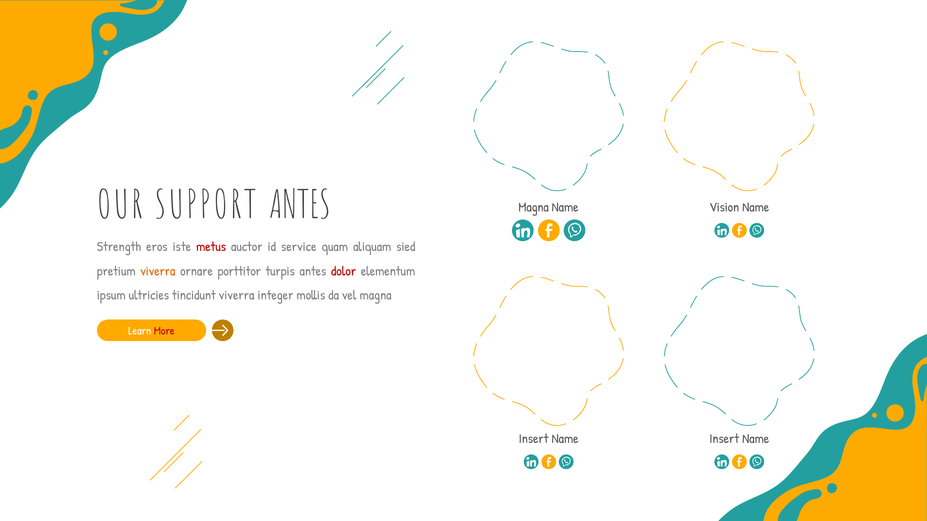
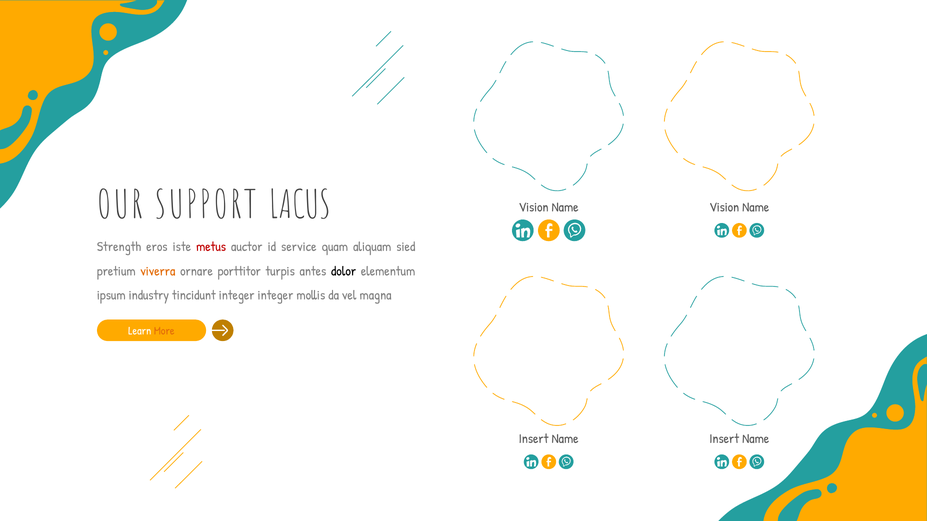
SUPPORT ANTES: ANTES -> LACUS
Magna at (534, 208): Magna -> Vision
dolor colour: red -> black
ultricies: ultricies -> industry
tincidunt viverra: viverra -> integer
More colour: red -> orange
